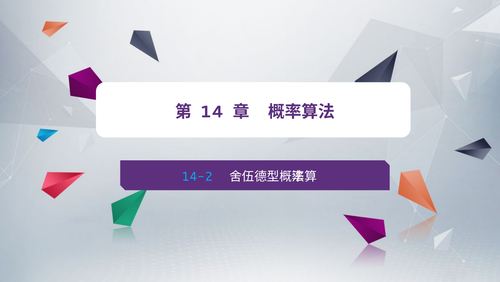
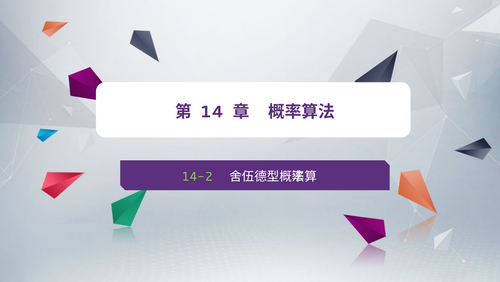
14-2 colour: light blue -> light green
